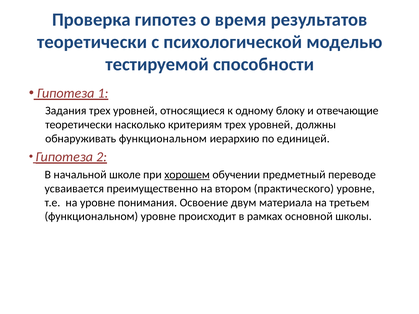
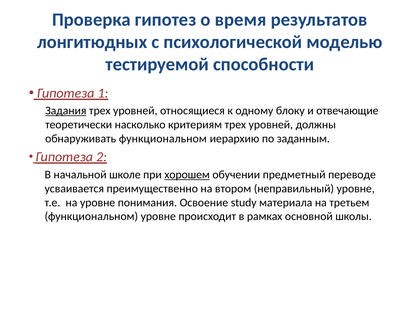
теоретически at (92, 42): теоретически -> лонгитюдных
Задания underline: none -> present
единицей: единицей -> заданным
практического: практического -> неправильный
двум: двум -> study
